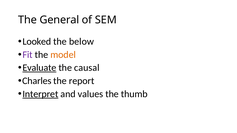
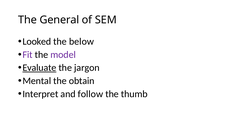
model colour: orange -> purple
causal: causal -> jargon
Charles: Charles -> Mental
report: report -> obtain
Interpret underline: present -> none
values: values -> follow
